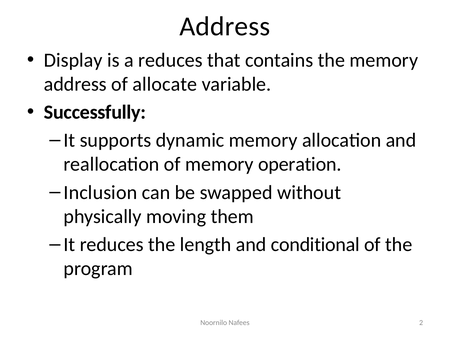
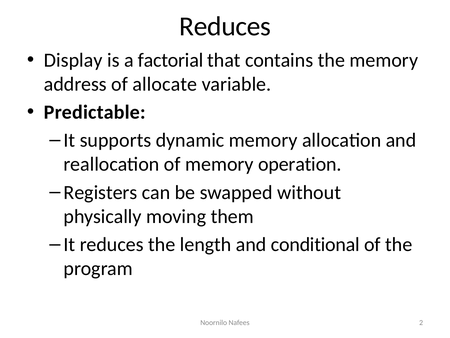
Address at (225, 27): Address -> Reduces
a reduces: reduces -> factorial
Successfully: Successfully -> Predictable
Inclusion: Inclusion -> Registers
